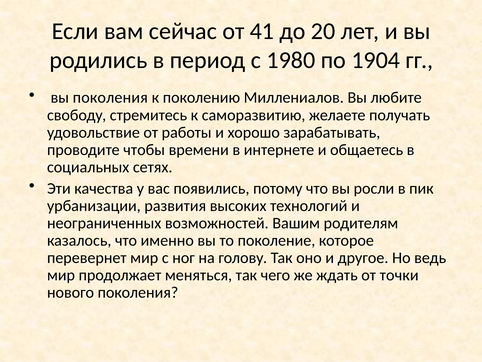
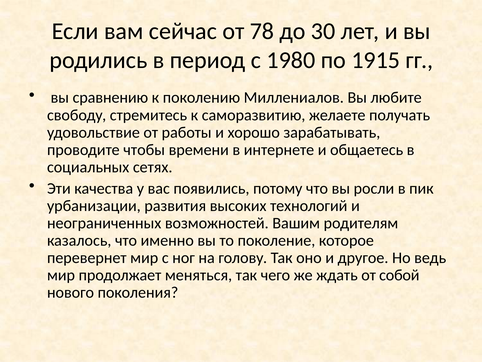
41: 41 -> 78
20: 20 -> 30
1904: 1904 -> 1915
вы поколения: поколения -> сравнению
точки: точки -> собой
